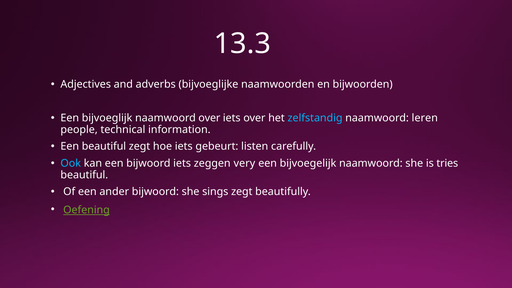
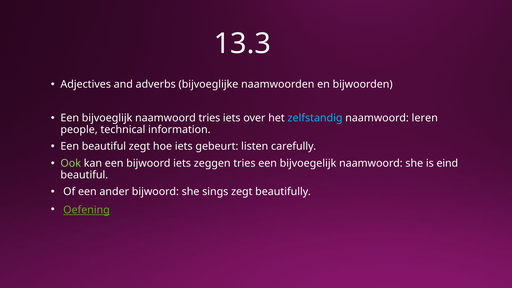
naamwoord over: over -> tries
Ook colour: light blue -> light green
zeggen very: very -> tries
tries: tries -> eind
